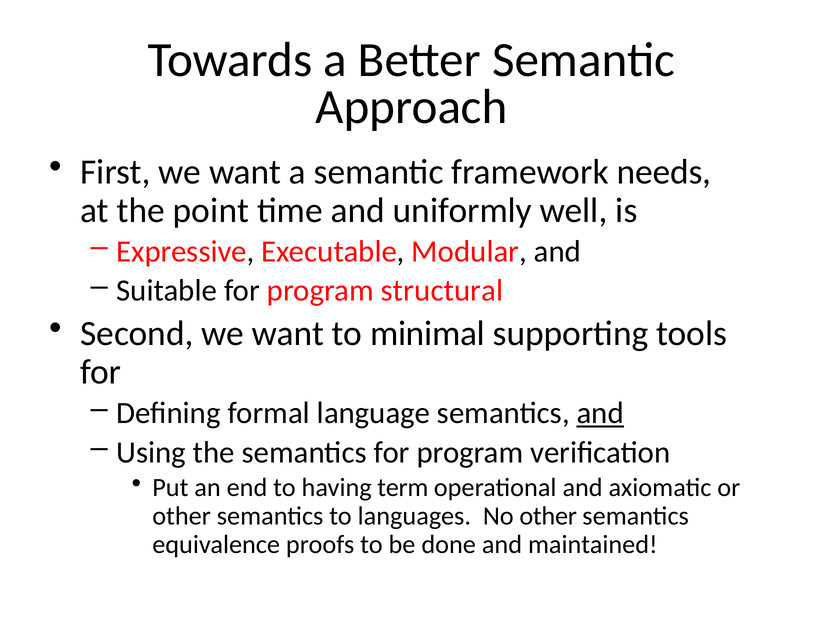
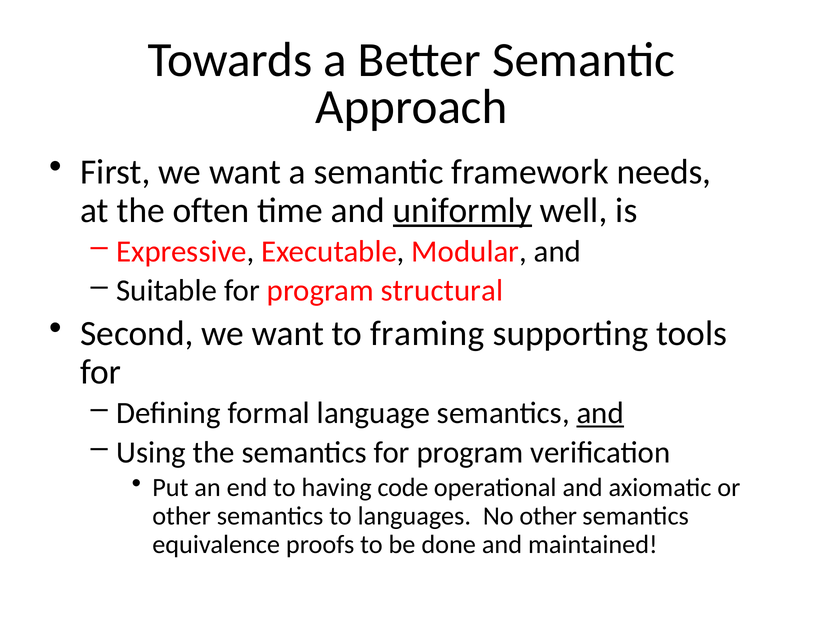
point: point -> often
uniformly underline: none -> present
minimal: minimal -> framing
term: term -> code
